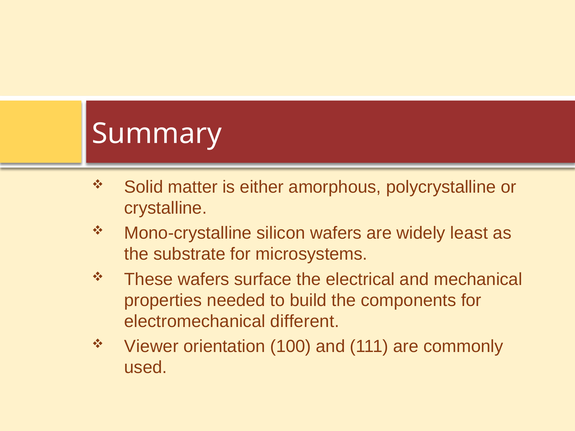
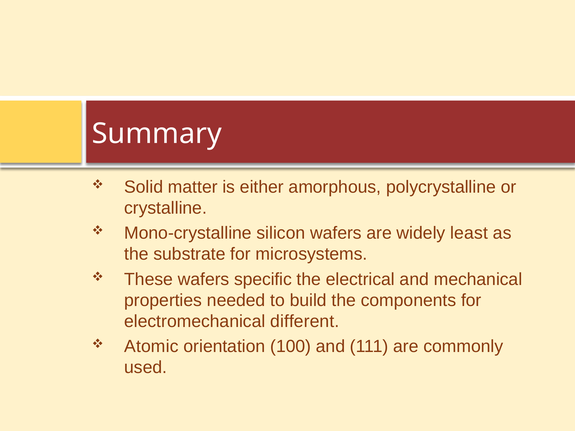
surface: surface -> specific
Viewer: Viewer -> Atomic
